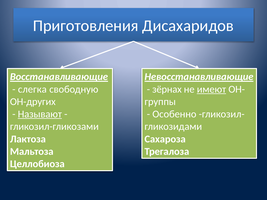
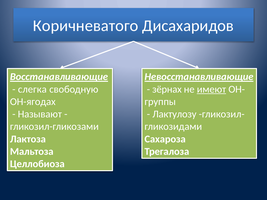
Приготовления: Приготовления -> Коричневатого
ОН-других: ОН-других -> ОН-ягодах
Называют underline: present -> none
Особенно: Особенно -> Лактулозу
